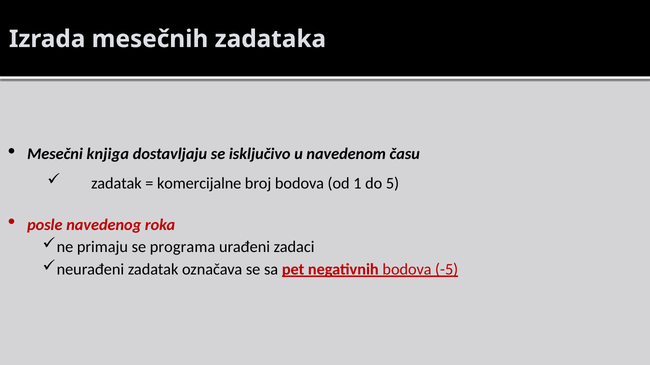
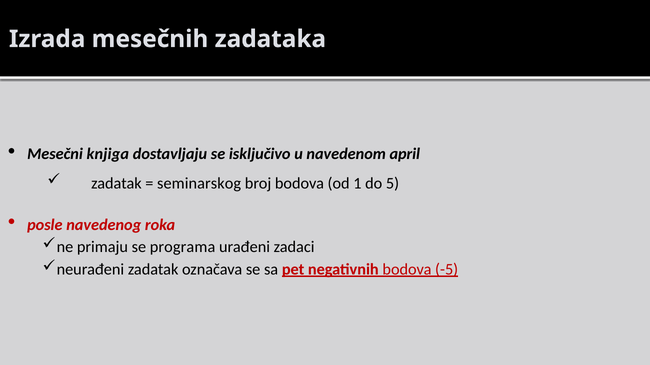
času: času -> april
komercijalne: komercijalne -> seminarskog
